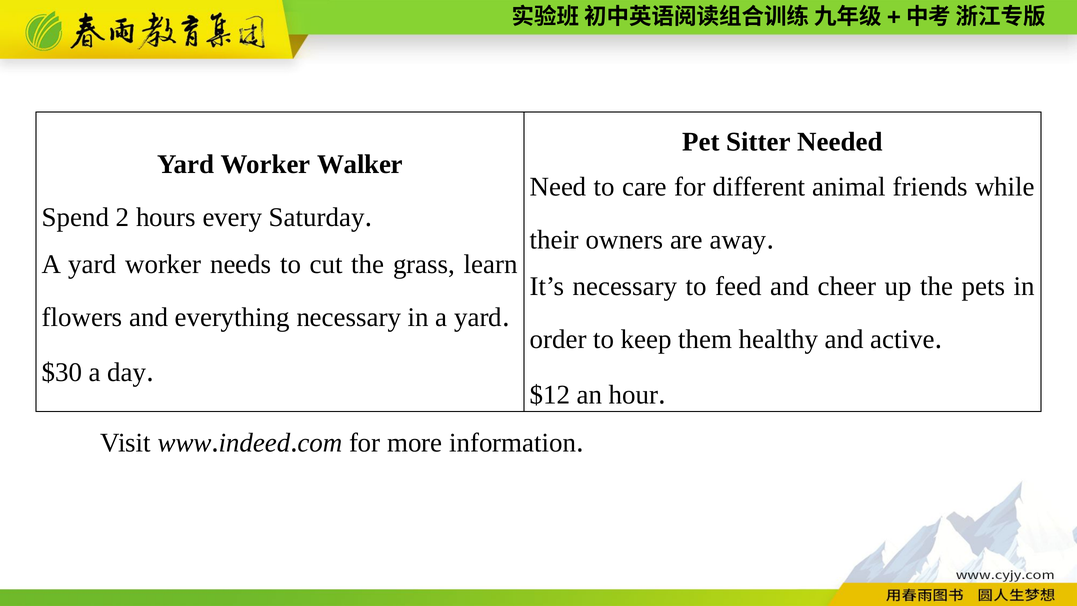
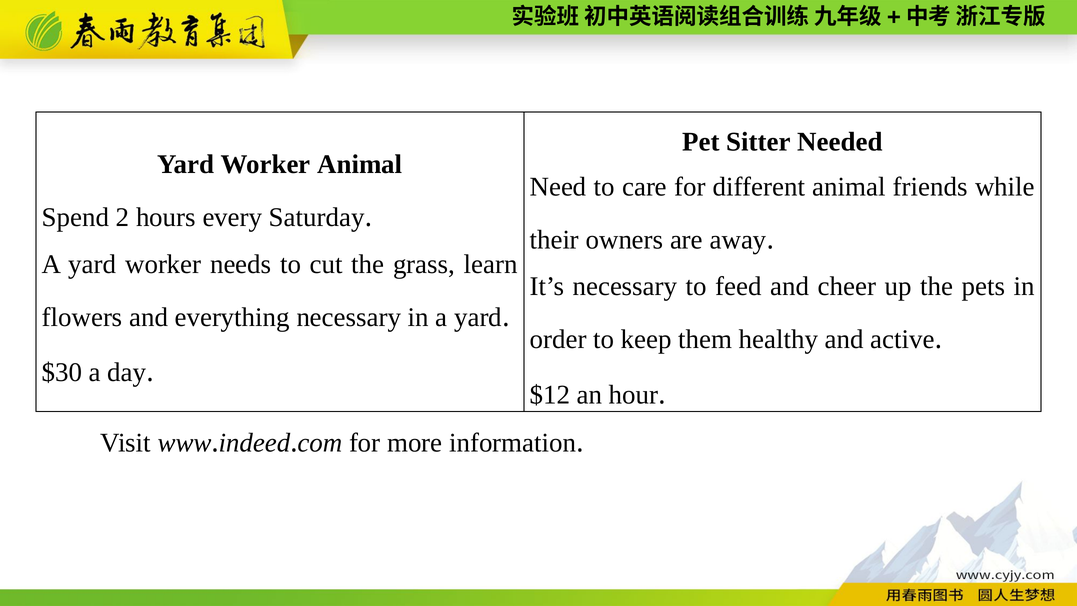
Worker Walker: Walker -> Animal
